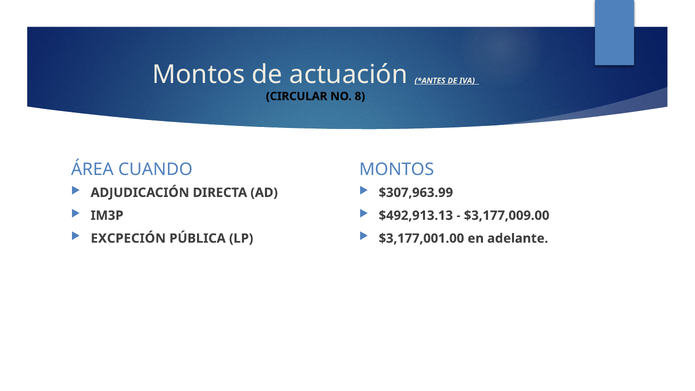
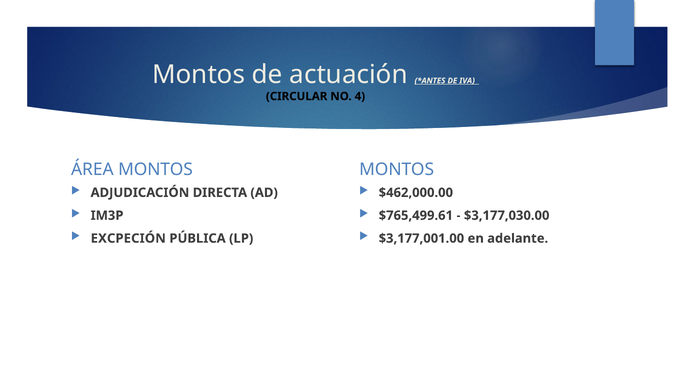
8: 8 -> 4
ÁREA CUANDO: CUANDO -> MONTOS
$307,963.99: $307,963.99 -> $462,000.00
$492,913.13: $492,913.13 -> $765,499.61
$3,177,009.00: $3,177,009.00 -> $3,177,030.00
